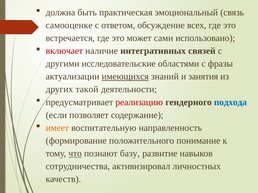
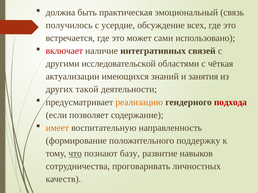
самооценке: самооценке -> получилось
ответом: ответом -> усердие
исследовательские: исследовательские -> исследовательской
фразы: фразы -> чёткая
имеющихся underline: present -> none
реализацию colour: red -> orange
подхода colour: blue -> red
понимание: понимание -> поддержку
активизировал: активизировал -> проговаривать
